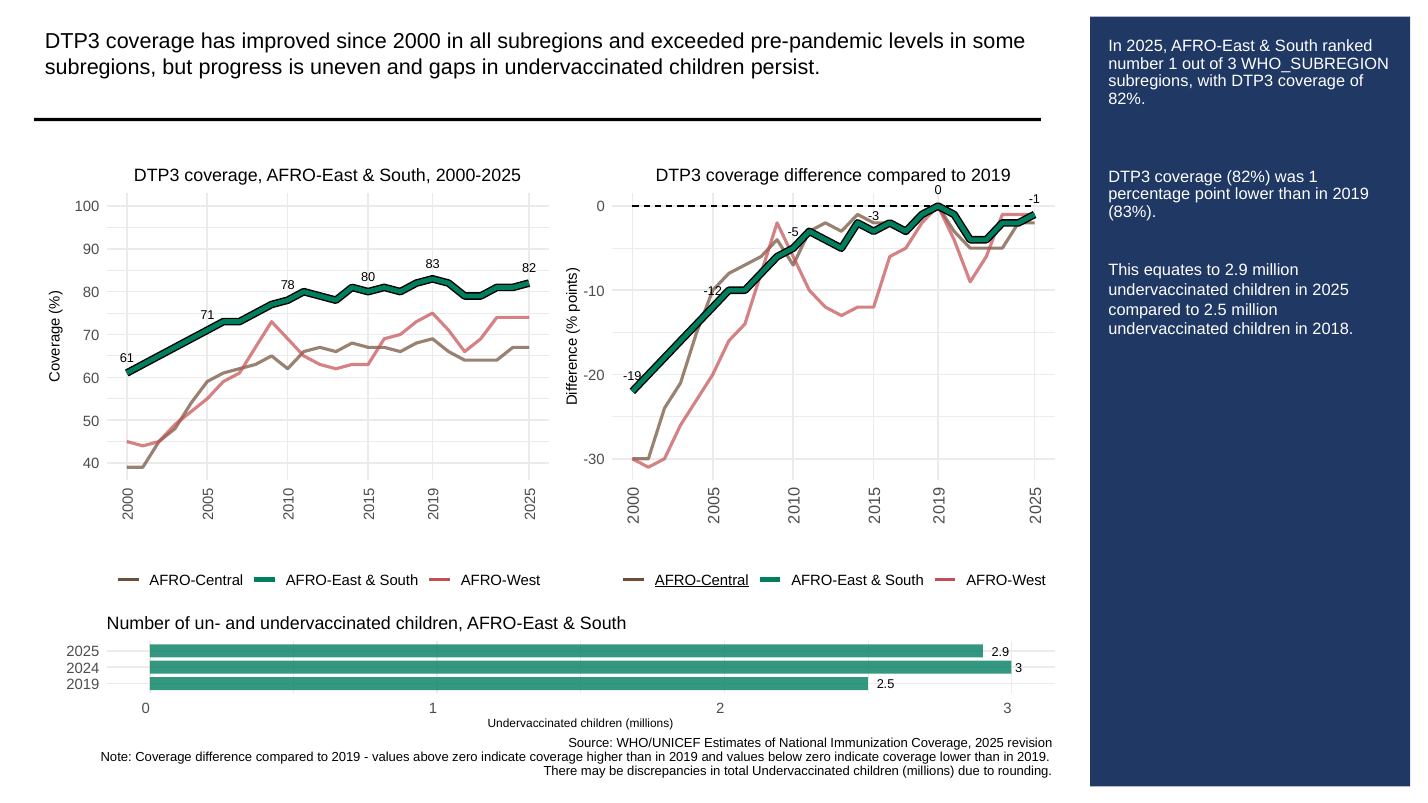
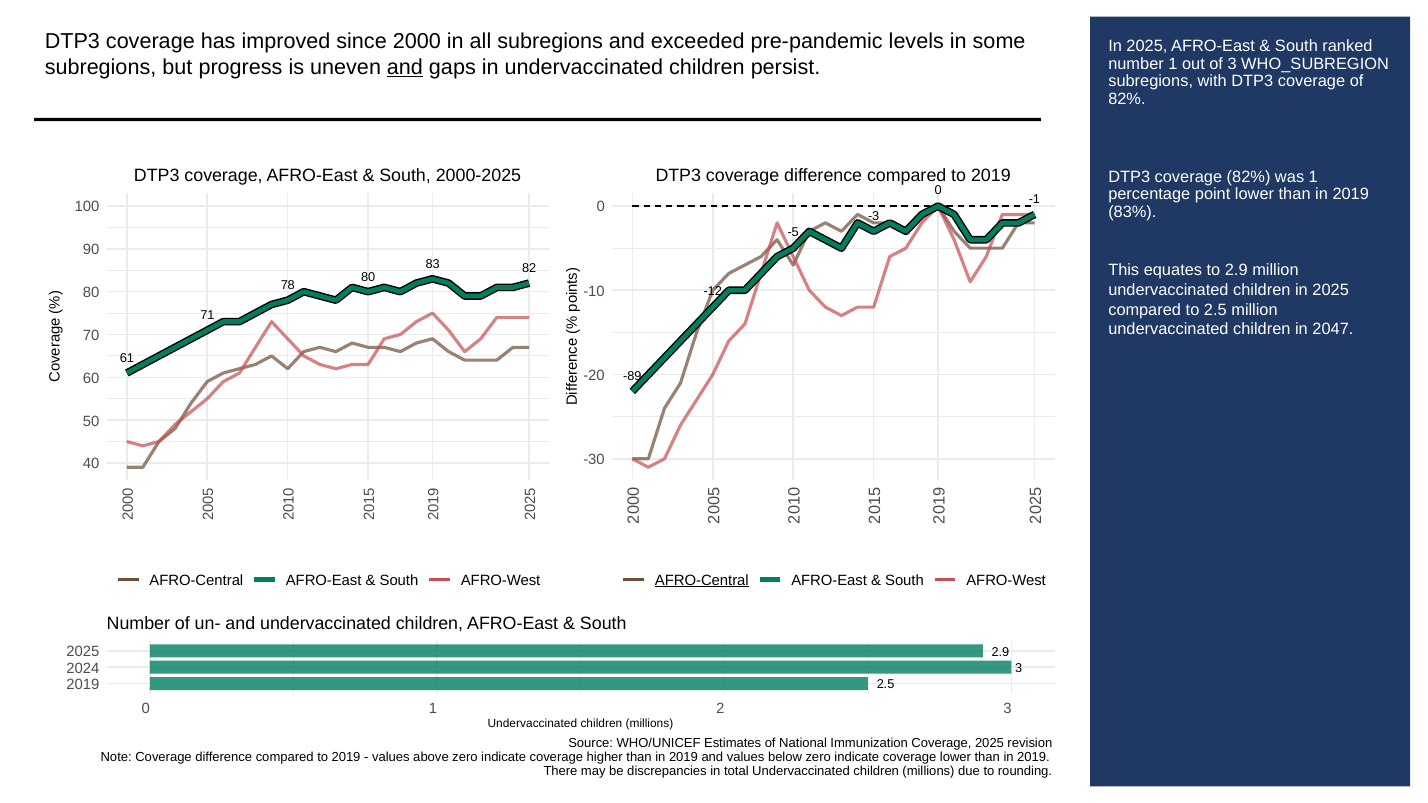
and at (405, 67) underline: none -> present
2018: 2018 -> 2047
-19: -19 -> -89
